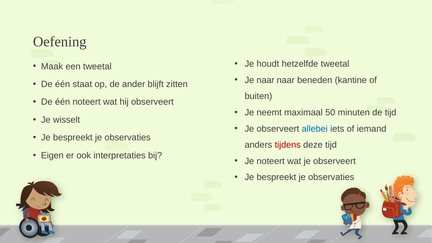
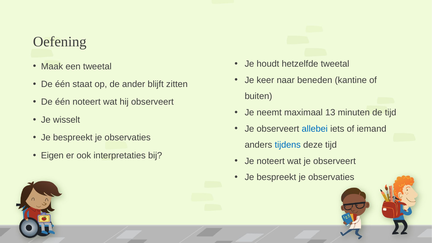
Je naar: naar -> keer
50: 50 -> 13
tijdens colour: red -> blue
